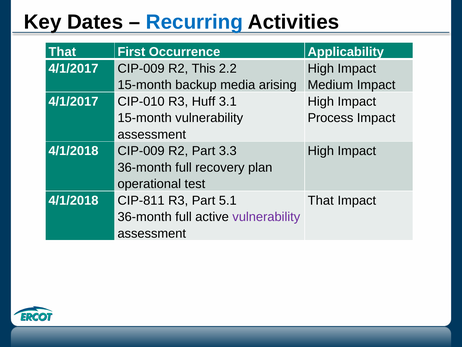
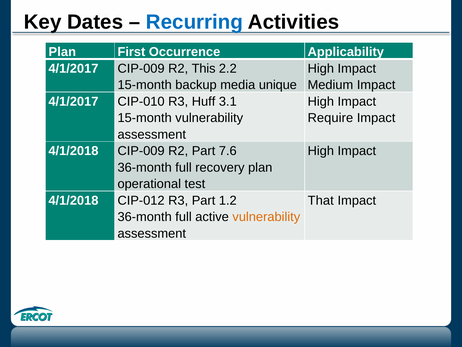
That at (62, 52): That -> Plan
arising: arising -> unique
Process: Process -> Require
3.3: 3.3 -> 7.6
CIP-811: CIP-811 -> CIP-012
5.1: 5.1 -> 1.2
vulnerability at (266, 217) colour: purple -> orange
